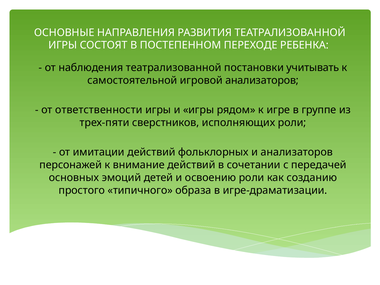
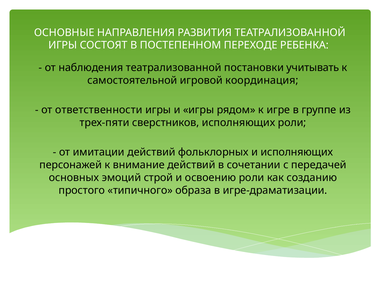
игровой анализаторов: анализаторов -> координация
и анализаторов: анализаторов -> исполняющих
детей: детей -> строй
